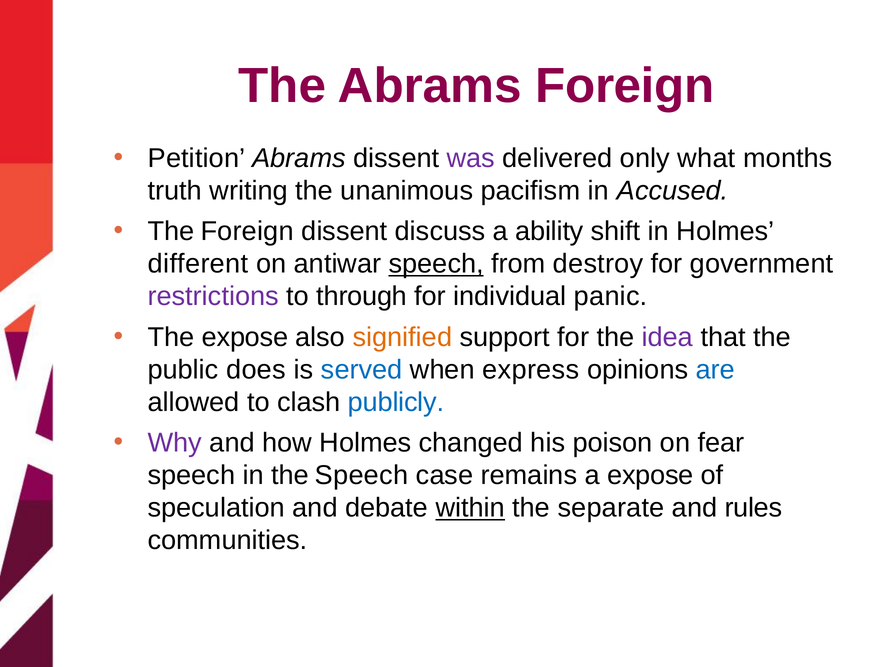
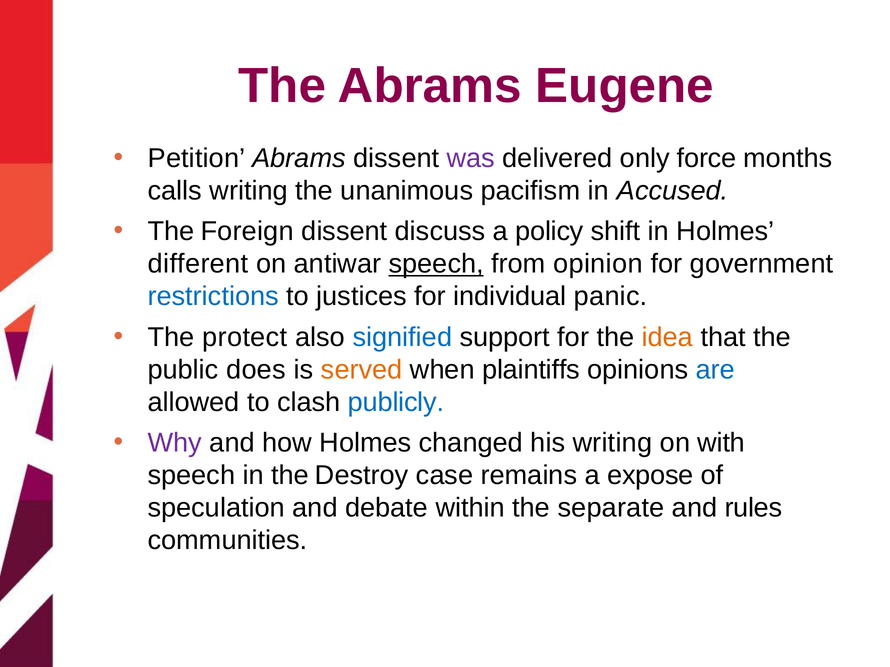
Abrams Foreign: Foreign -> Eugene
what: what -> force
truth: truth -> calls
ability: ability -> policy
destroy: destroy -> opinion
restrictions colour: purple -> blue
through: through -> justices
The expose: expose -> protect
signified colour: orange -> blue
idea colour: purple -> orange
served colour: blue -> orange
express: express -> plaintiffs
his poison: poison -> writing
fear: fear -> with
the Speech: Speech -> Destroy
within underline: present -> none
